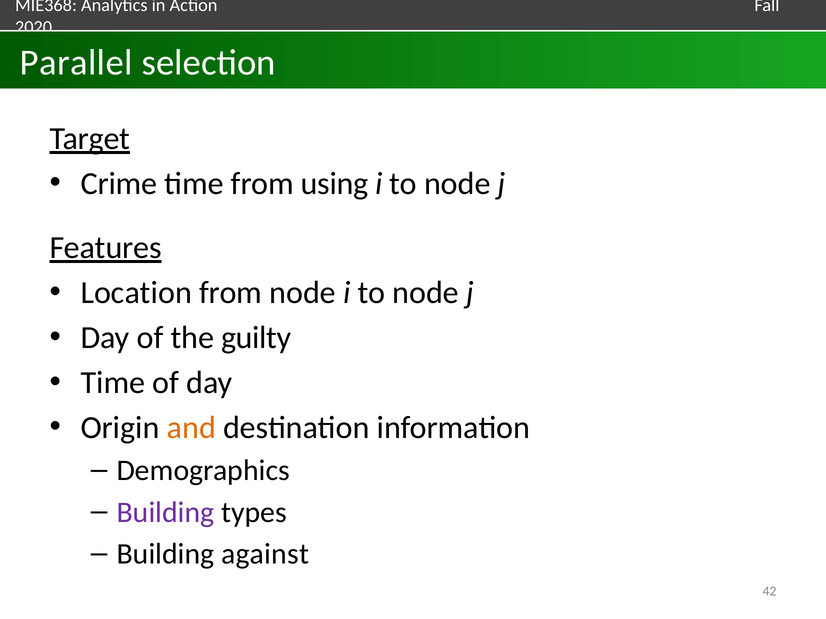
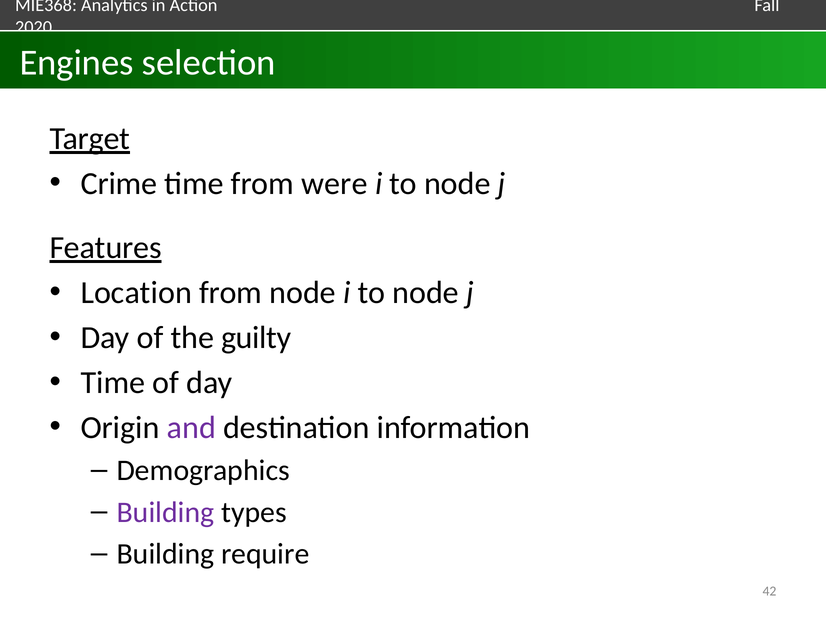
Parallel: Parallel -> Engines
using: using -> were
and colour: orange -> purple
against: against -> require
